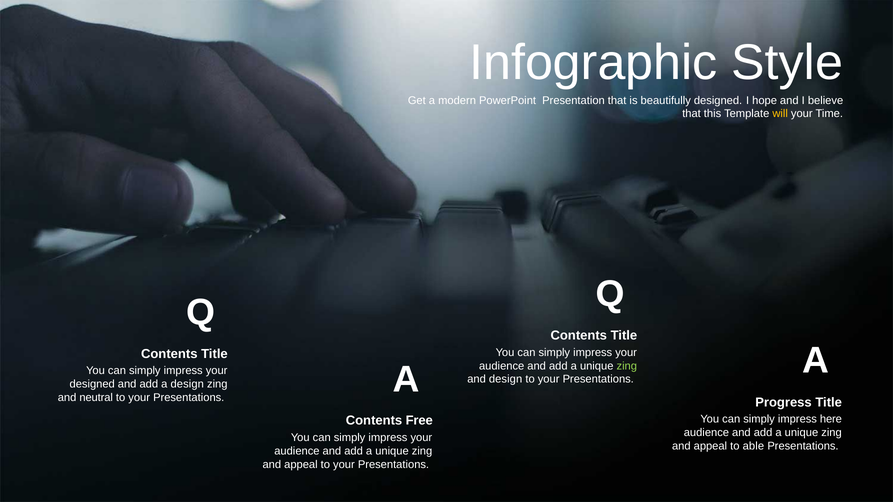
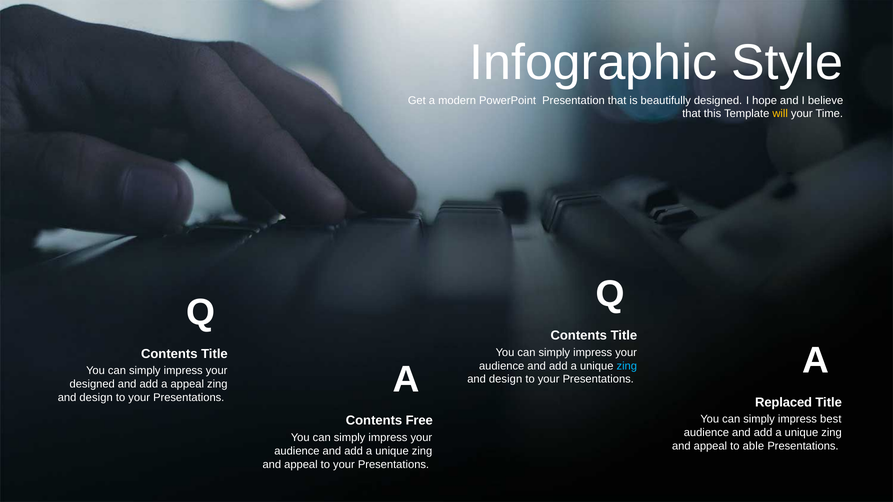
zing at (627, 366) colour: light green -> light blue
a design: design -> appeal
neutral at (96, 398): neutral -> design
Progress: Progress -> Replaced
here: here -> best
